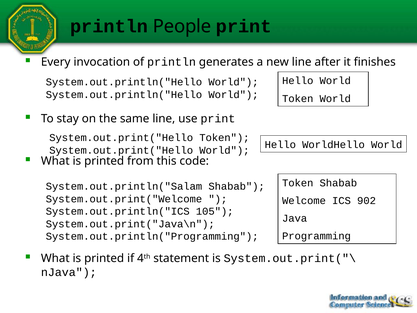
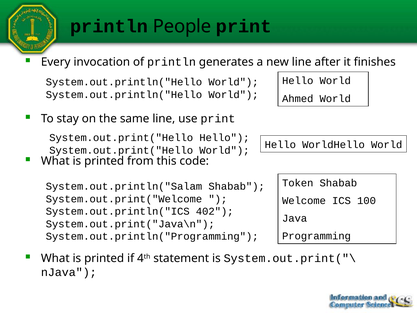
Token at (298, 98): Token -> Ahmed
System.out.print("Hello Token: Token -> Hello
902: 902 -> 100
105: 105 -> 402
